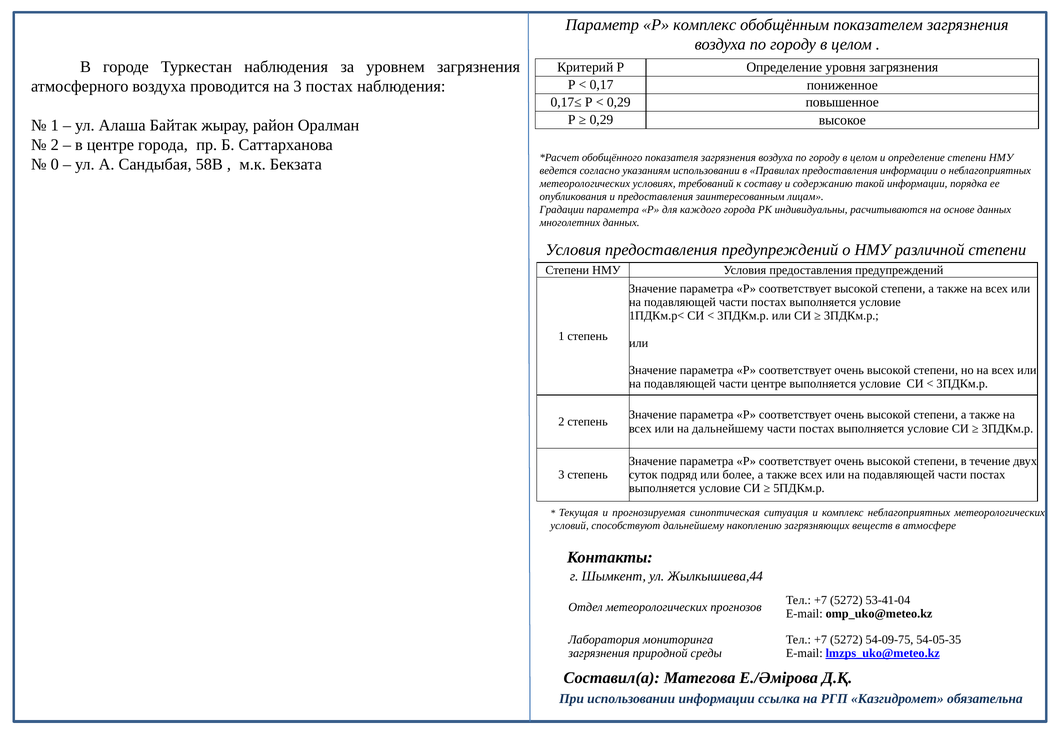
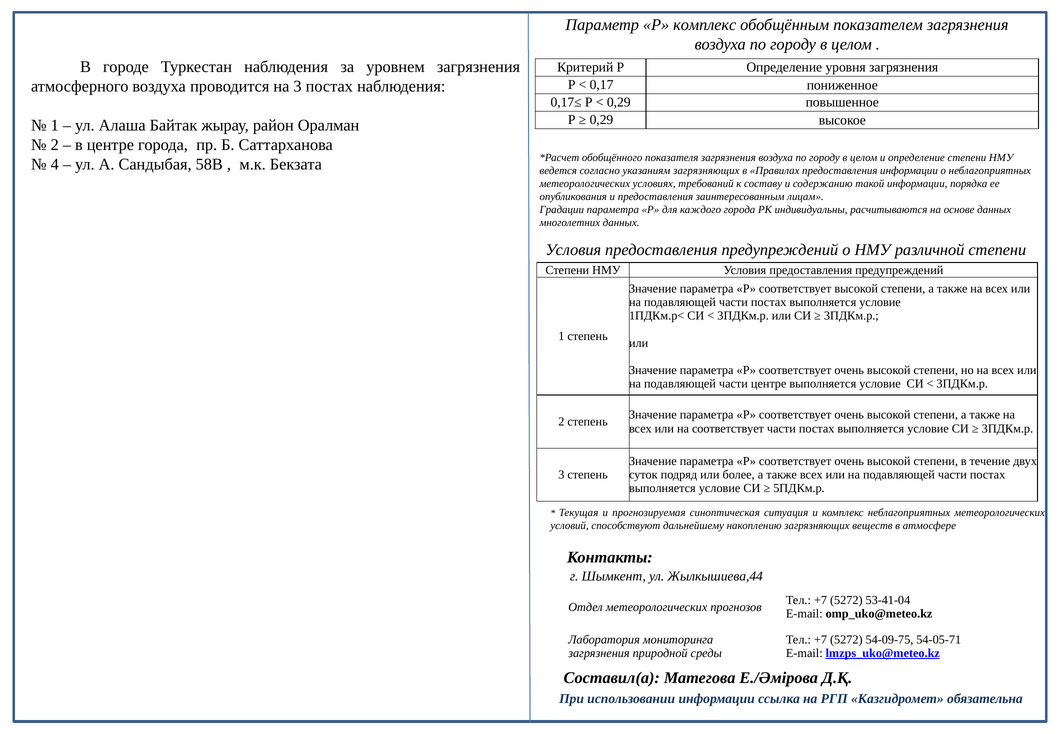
0: 0 -> 4
указаниям использовании: использовании -> загрязняющих
на дальнейшему: дальнейшему -> соответствует
54-05-35: 54-05-35 -> 54-05-71
